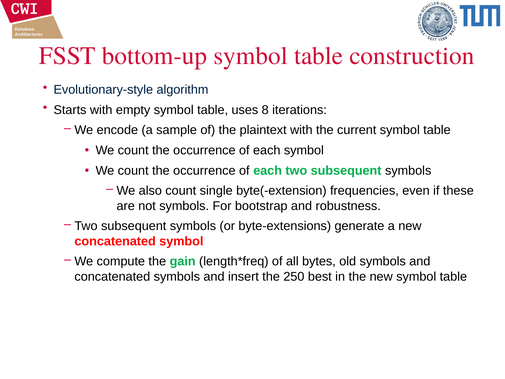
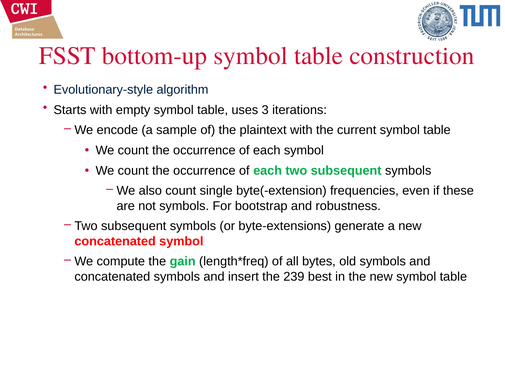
8: 8 -> 3
250: 250 -> 239
